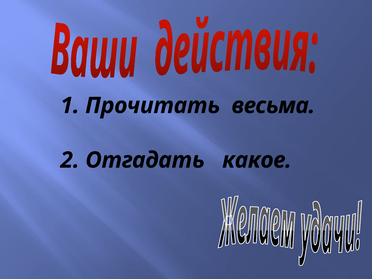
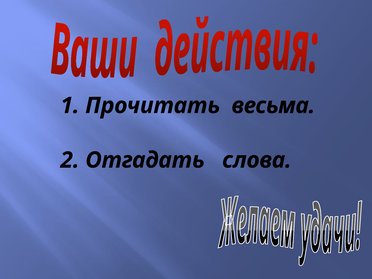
какое: какое -> слова
